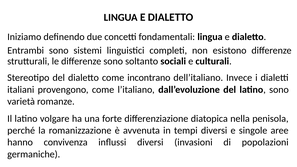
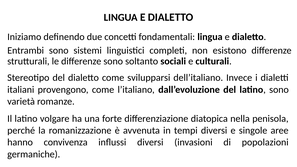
incontrano: incontrano -> svilupparsi
